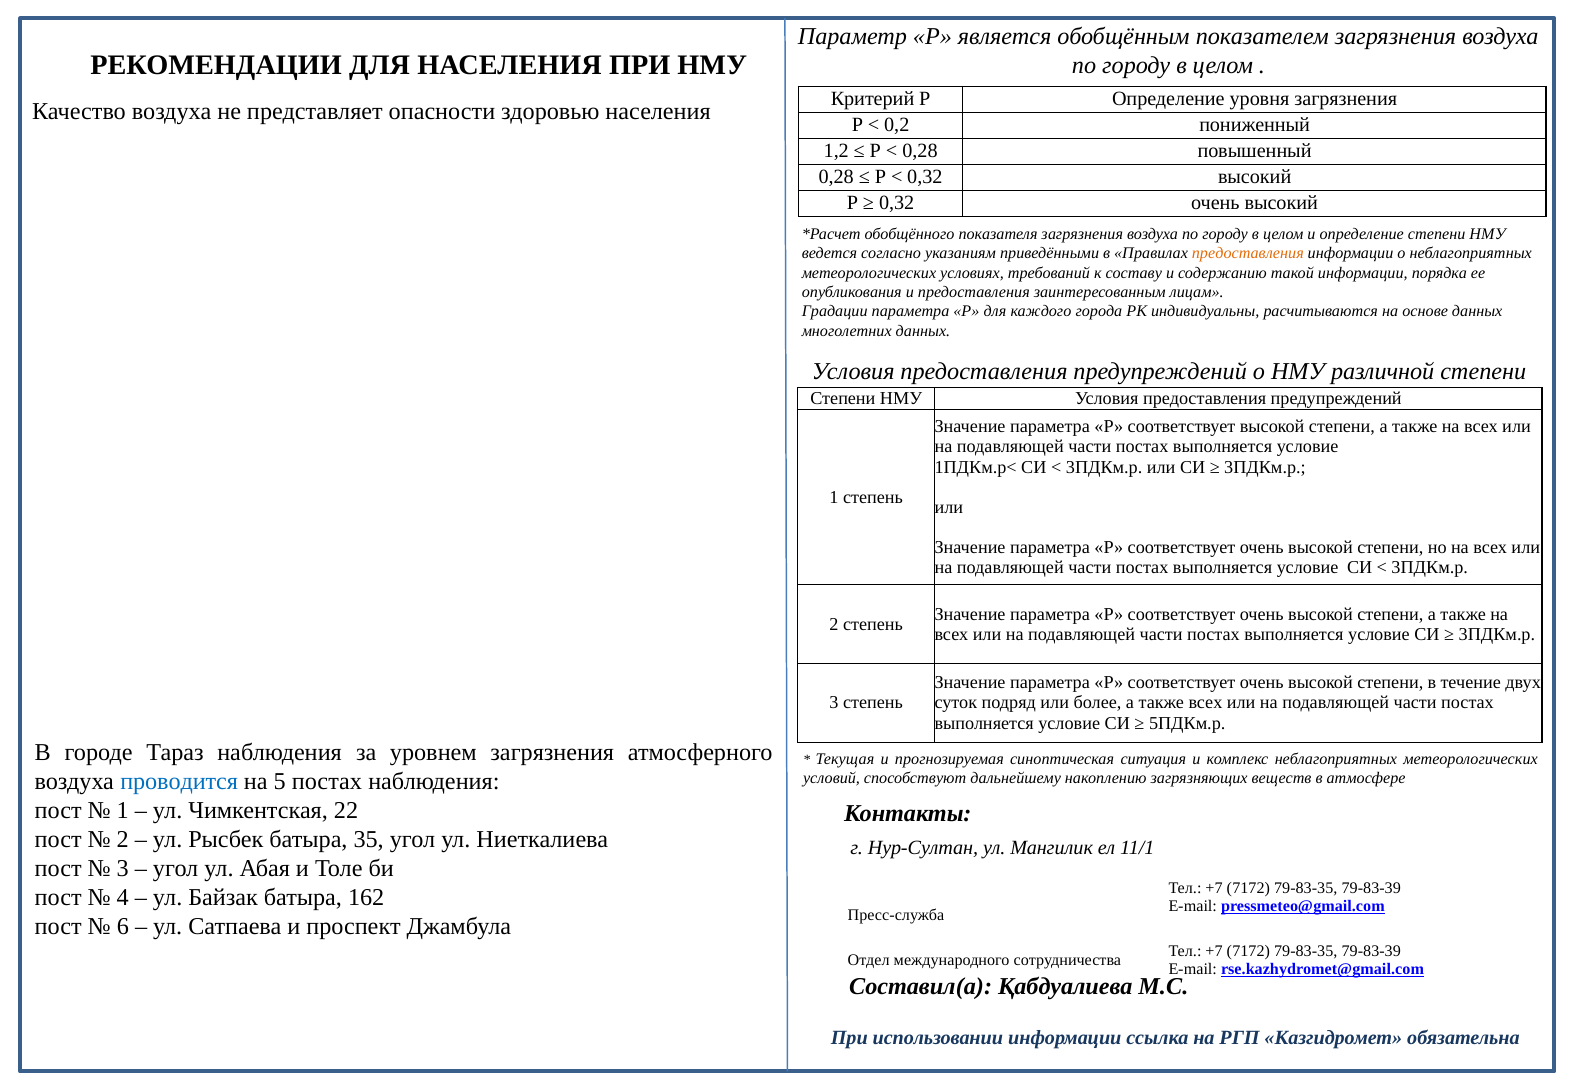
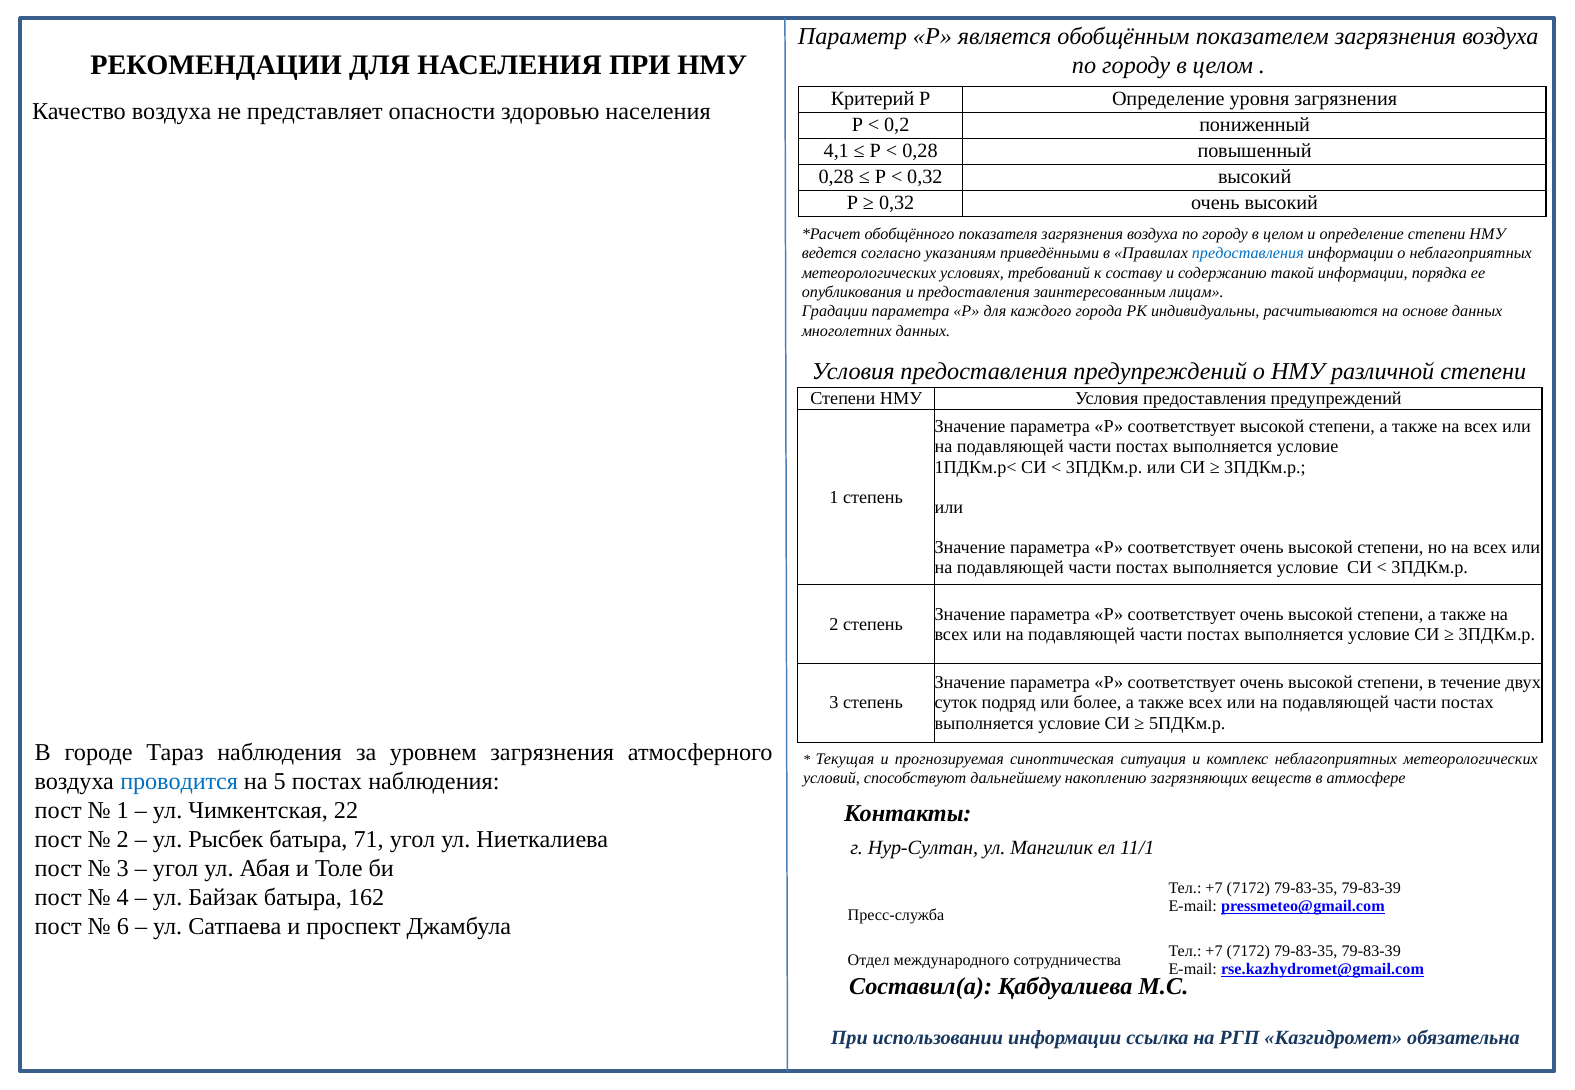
1,2: 1,2 -> 4,1
предоставления at (1248, 253) colour: orange -> blue
35: 35 -> 71
